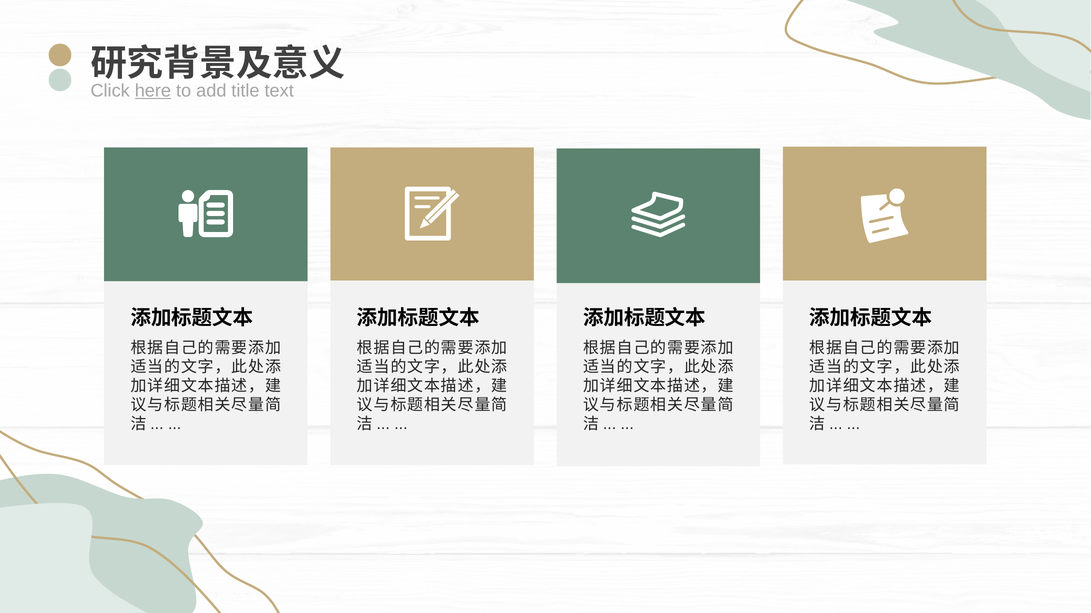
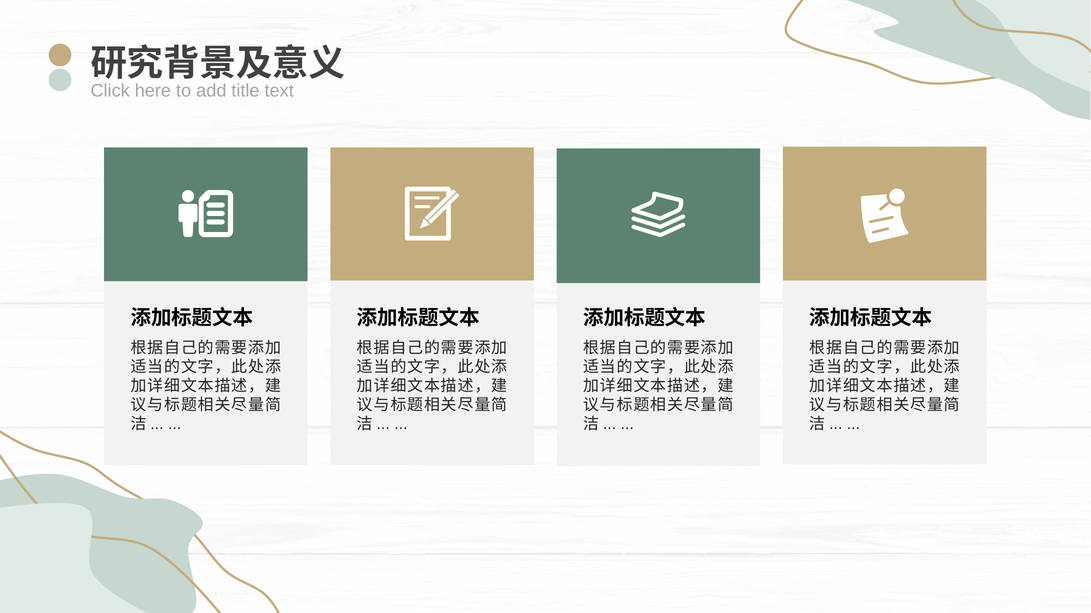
here underline: present -> none
